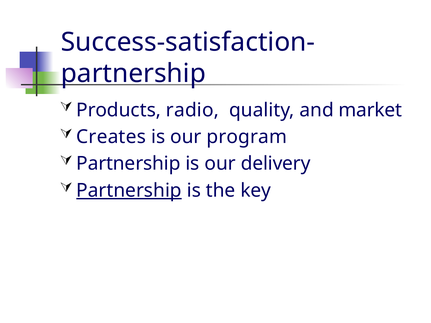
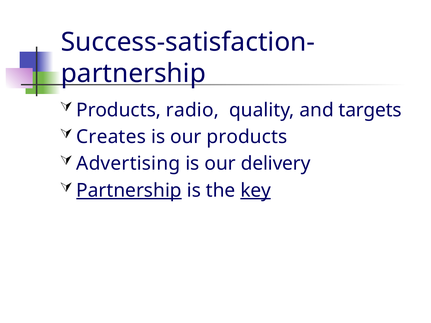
market: market -> targets
our program: program -> products
Partnership at (128, 164): Partnership -> Advertising
key underline: none -> present
